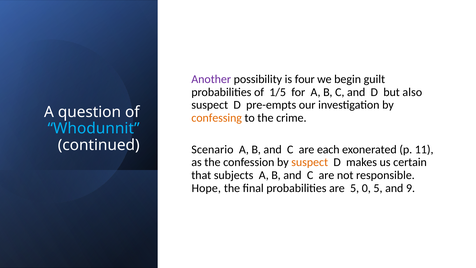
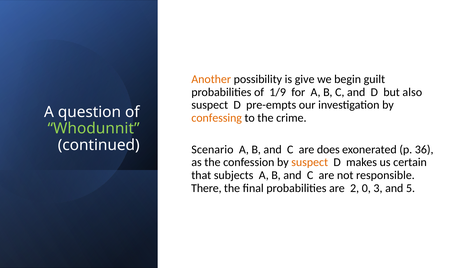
Another colour: purple -> orange
four: four -> give
1/5: 1/5 -> 1/9
Whodunnit colour: light blue -> light green
each: each -> does
11: 11 -> 36
Hope: Hope -> There
are 5: 5 -> 2
0 5: 5 -> 3
9: 9 -> 5
